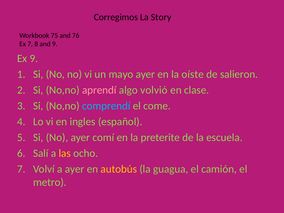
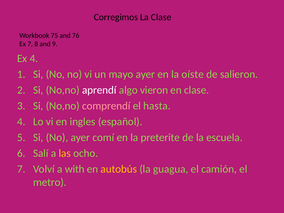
La Story: Story -> Clase
Ex 9: 9 -> 4
aprendí colour: pink -> white
volvió: volvió -> vieron
comprendí colour: light blue -> pink
come: come -> hasta
a ayer: ayer -> with
